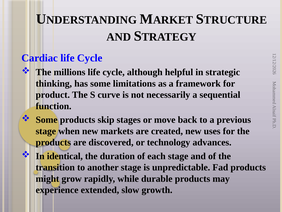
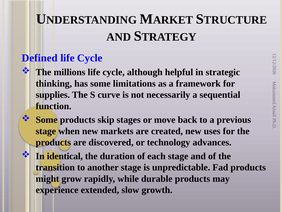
Cardiac: Cardiac -> Defined
product: product -> supplies
